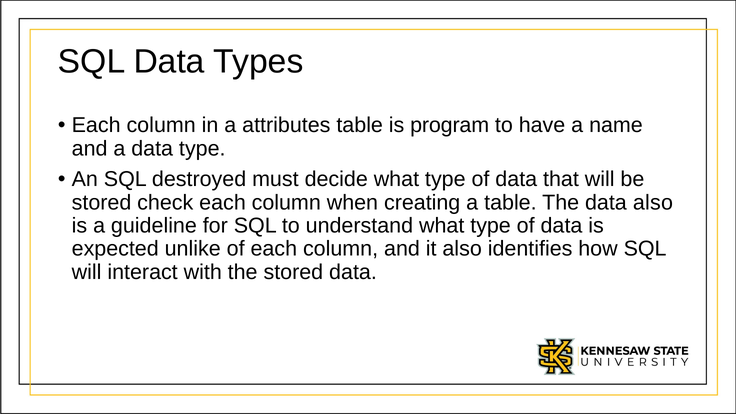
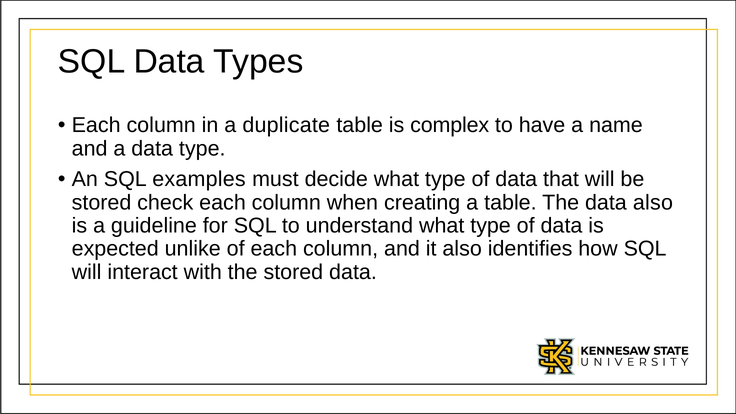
attributes: attributes -> duplicate
program: program -> complex
destroyed: destroyed -> examples
